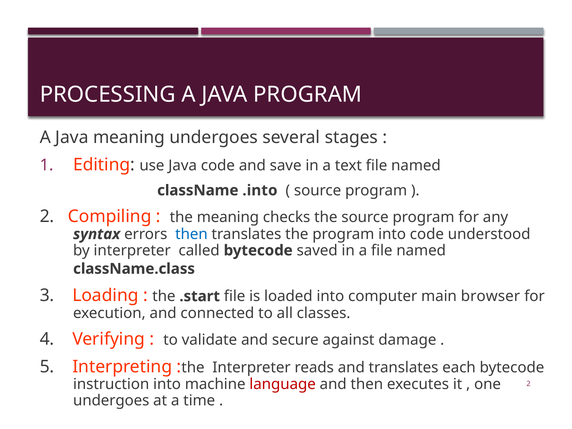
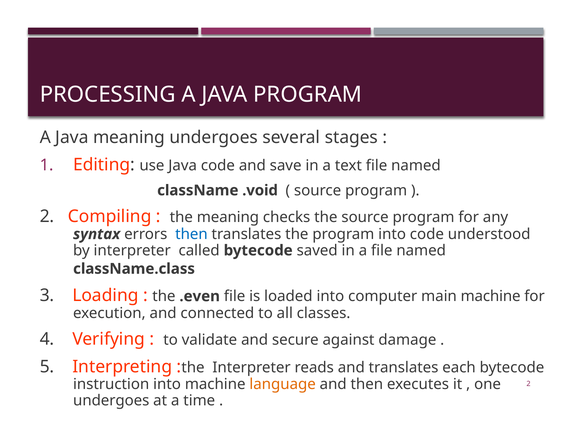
.into: .into -> .void
.start: .start -> .even
main browser: browser -> machine
language colour: red -> orange
